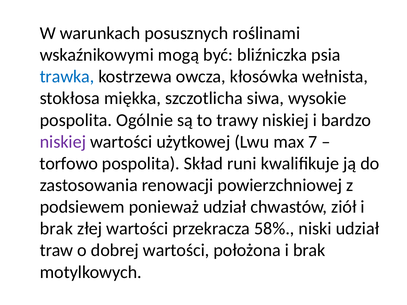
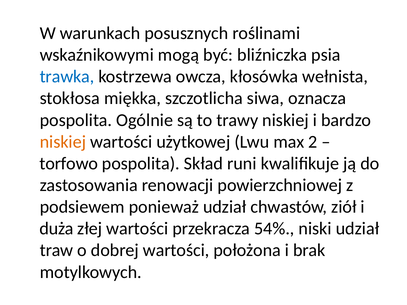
wysokie: wysokie -> oznacza
niskiej at (63, 142) colour: purple -> orange
7: 7 -> 2
brak at (56, 229): brak -> duża
58%: 58% -> 54%
